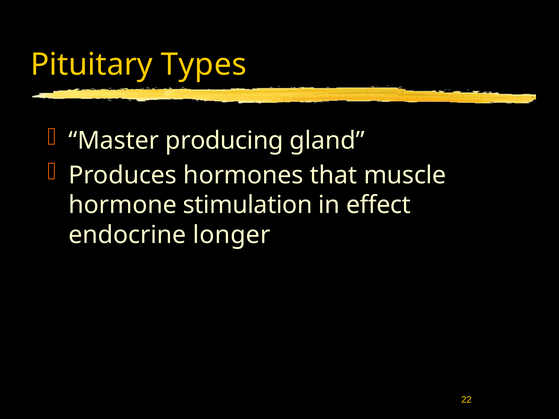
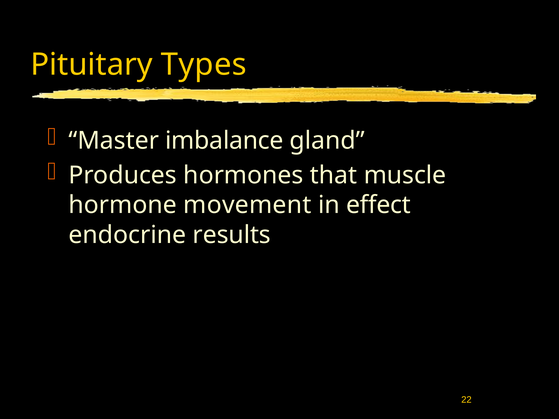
producing: producing -> imbalance
stimulation: stimulation -> movement
longer: longer -> results
